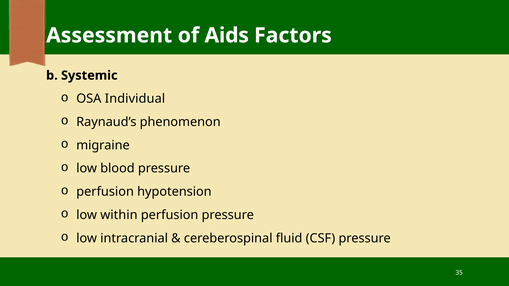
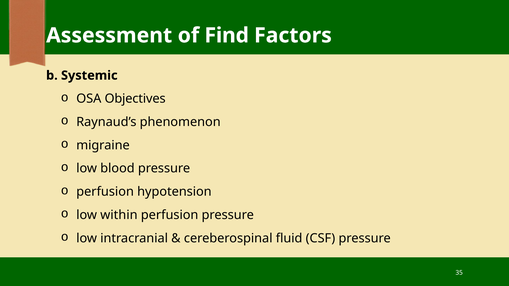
Aids: Aids -> Find
Individual: Individual -> Objectives
